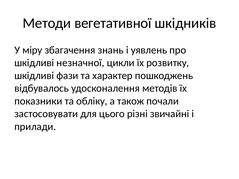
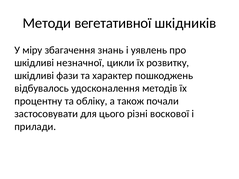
показники: показники -> процентну
звичайні: звичайні -> воскової
